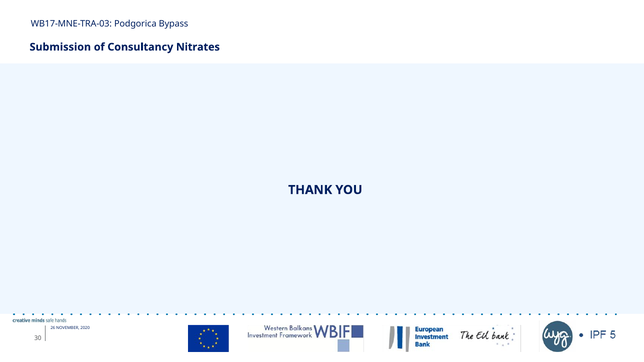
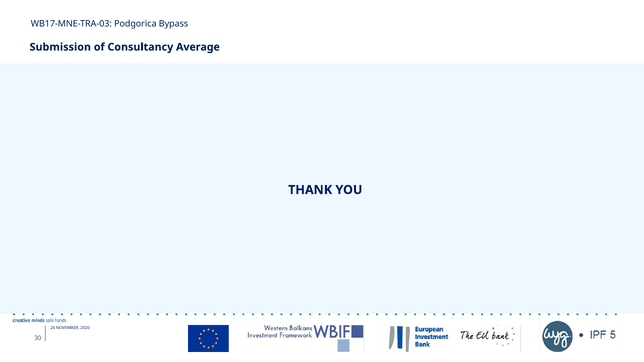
Nitrates: Nitrates -> Average
